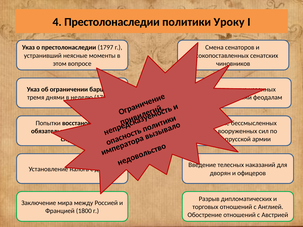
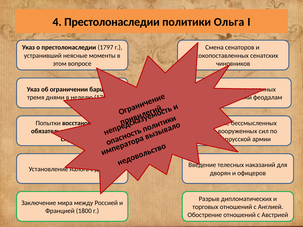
Уроку: Уроку -> Ольга
